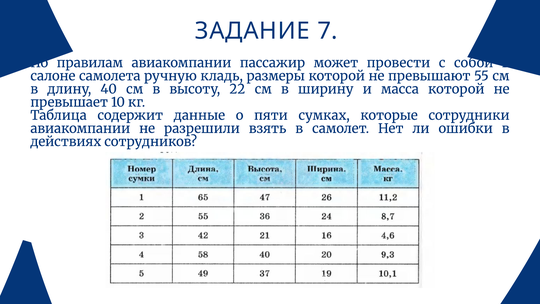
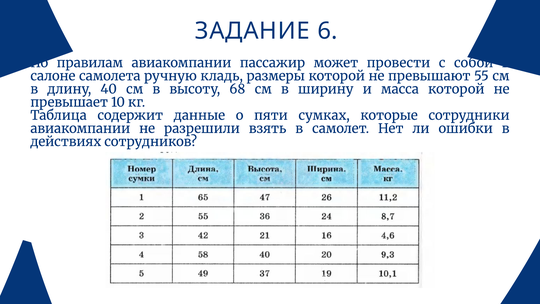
7: 7 -> 6
22: 22 -> 68
